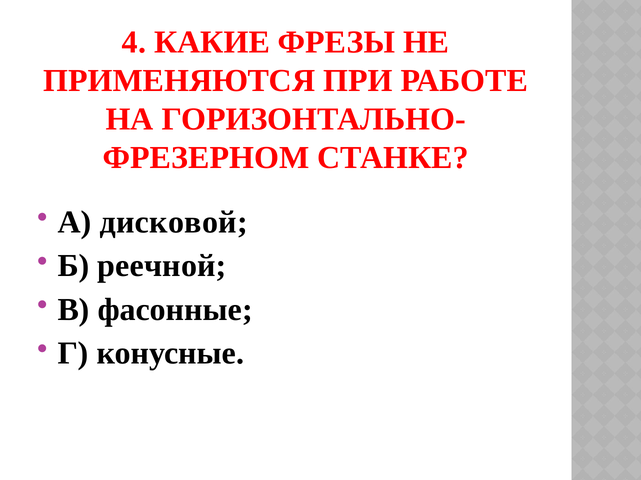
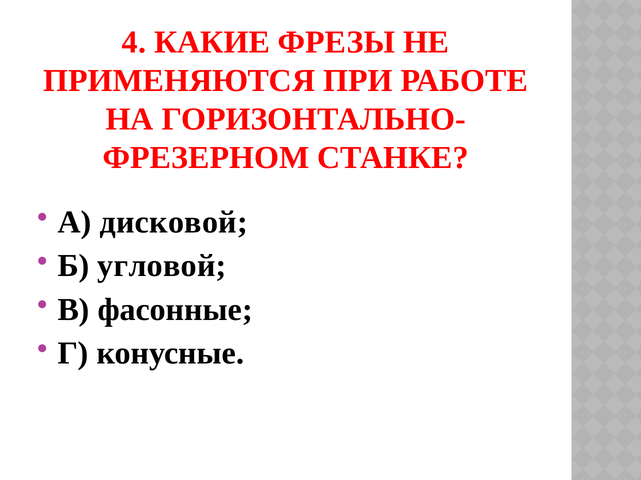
реечной: реечной -> угловой
